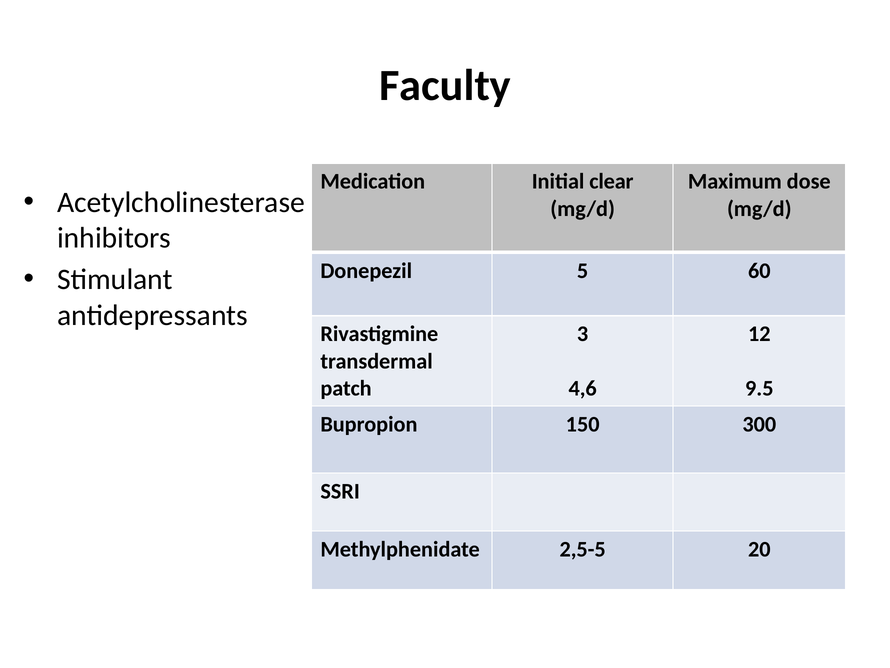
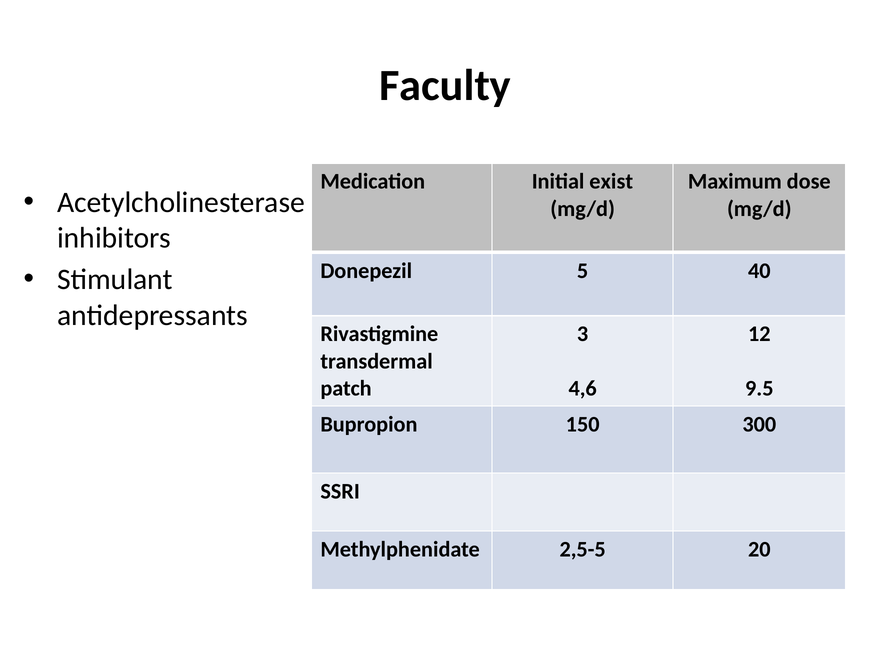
clear: clear -> exist
60: 60 -> 40
